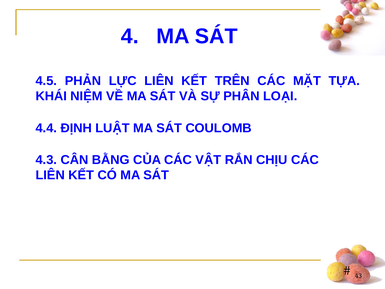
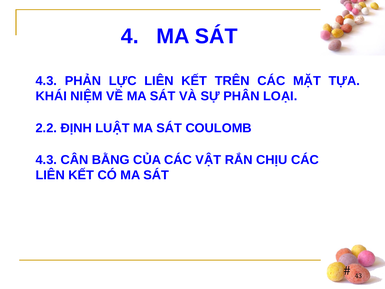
4.5 at (46, 81): 4.5 -> 4.3
4.4: 4.4 -> 2.2
